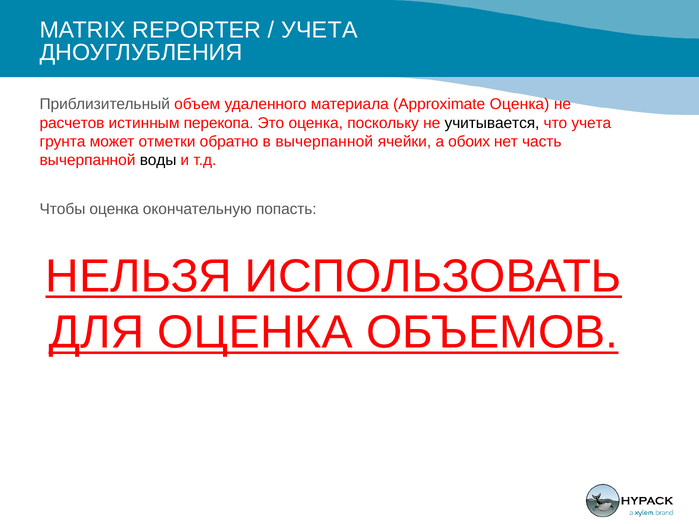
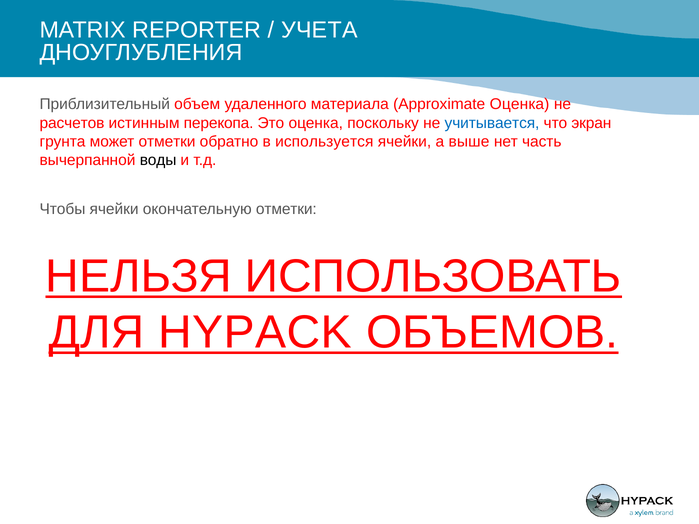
учитывается colour: black -> blue
что учета: учета -> экран
в вычерпанной: вычерпанной -> используется
обоих: обоих -> выше
Чтобы оценка: оценка -> ячейки
окончательную попасть: попасть -> отметки
ДЛЯ ОЦЕНКА: ОЦЕНКА -> HYPACK
